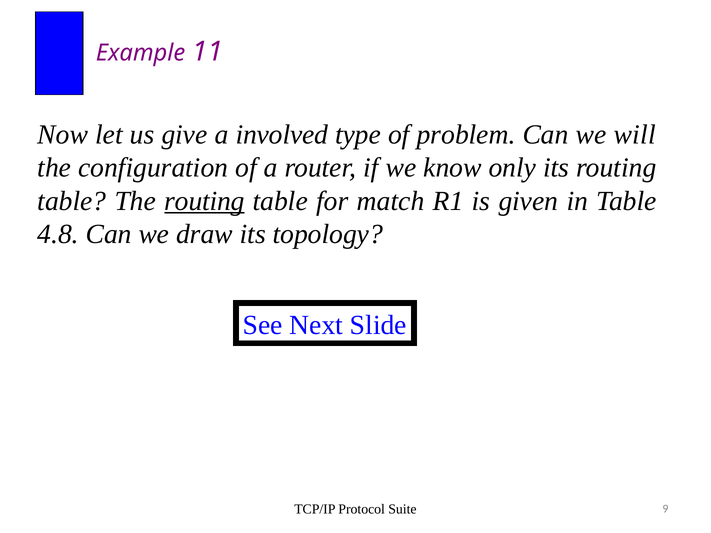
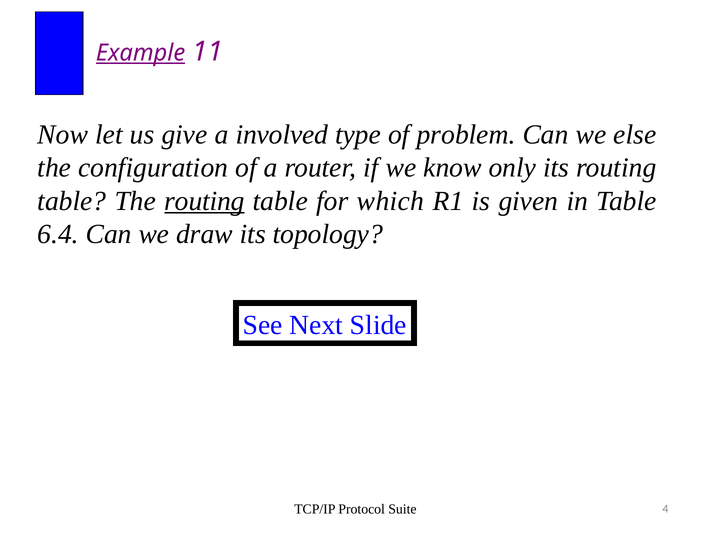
Example underline: none -> present
will: will -> else
match: match -> which
4.8: 4.8 -> 6.4
9: 9 -> 4
